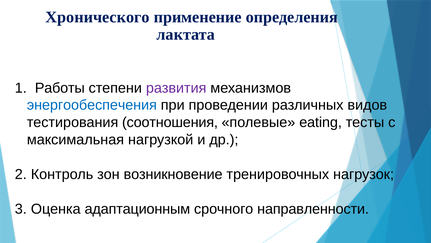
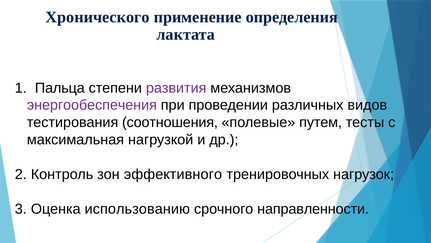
Работы: Работы -> Пальца
энергообеспечения colour: blue -> purple
eating: eating -> путем
возникновение: возникновение -> эффективного
адаптационным: адаптационным -> использованию
